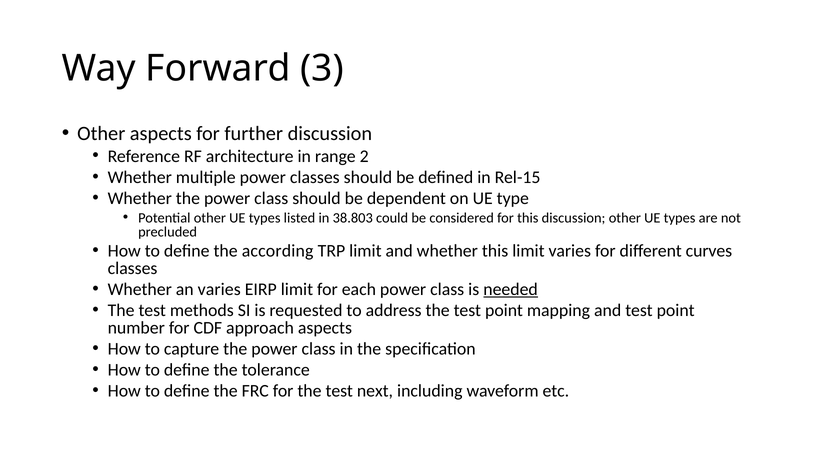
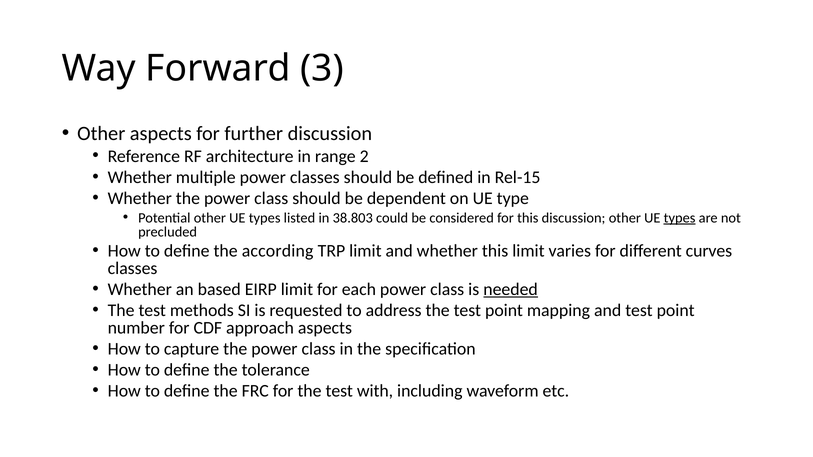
types at (680, 218) underline: none -> present
an varies: varies -> based
next: next -> with
